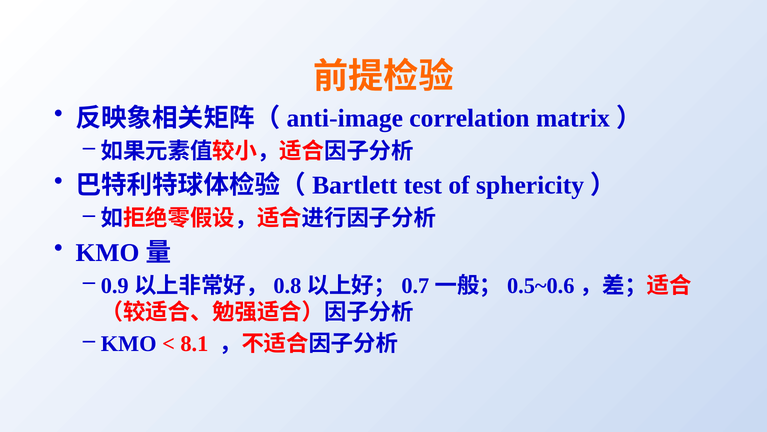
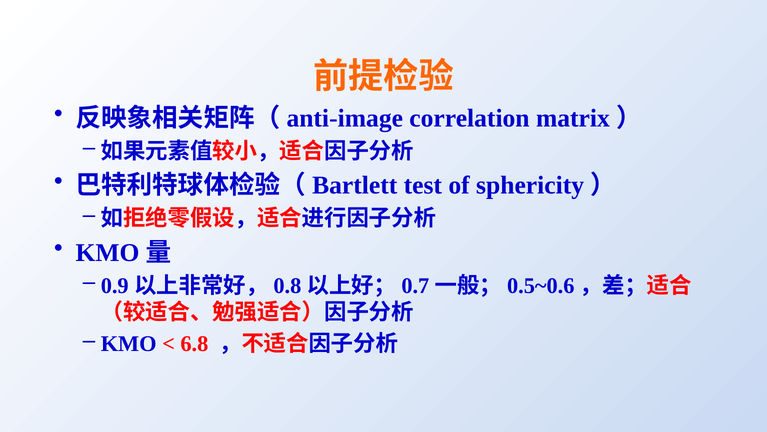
8.1: 8.1 -> 6.8
